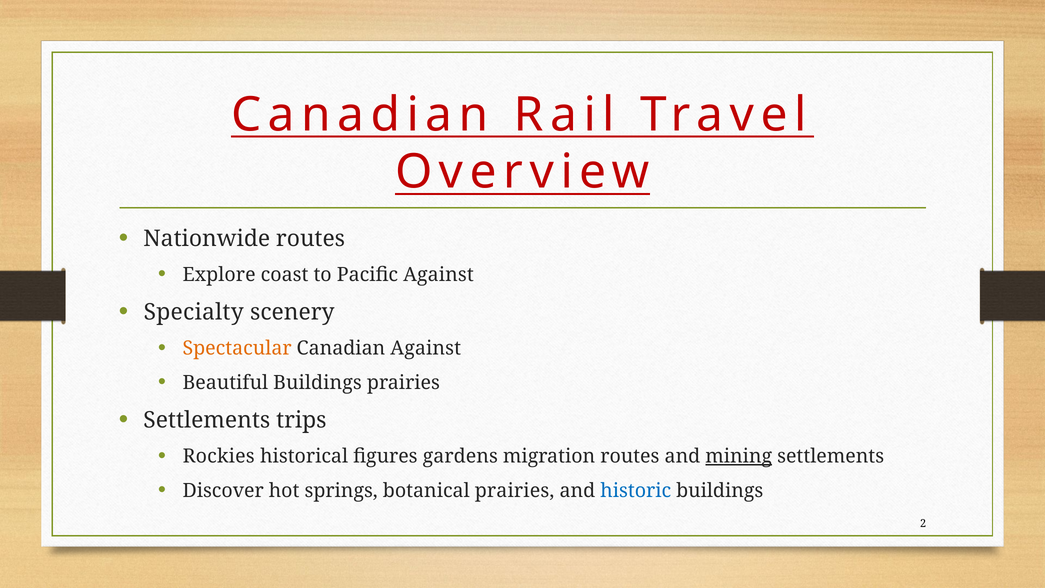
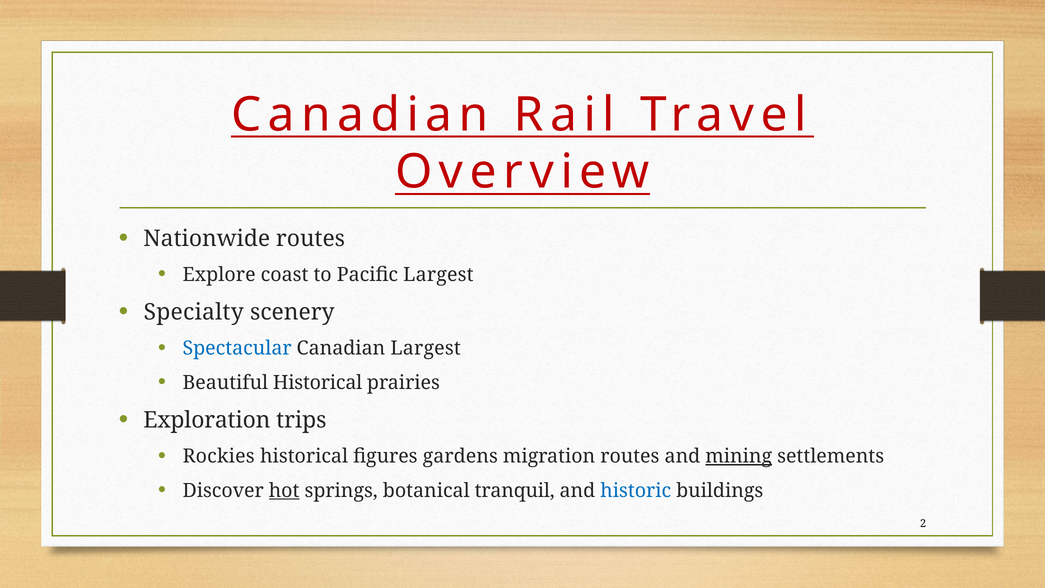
Pacific Against: Against -> Largest
Spectacular colour: orange -> blue
Canadian Against: Against -> Largest
Beautiful Buildings: Buildings -> Historical
Settlements at (207, 420): Settlements -> Exploration
hot underline: none -> present
botanical prairies: prairies -> tranquil
